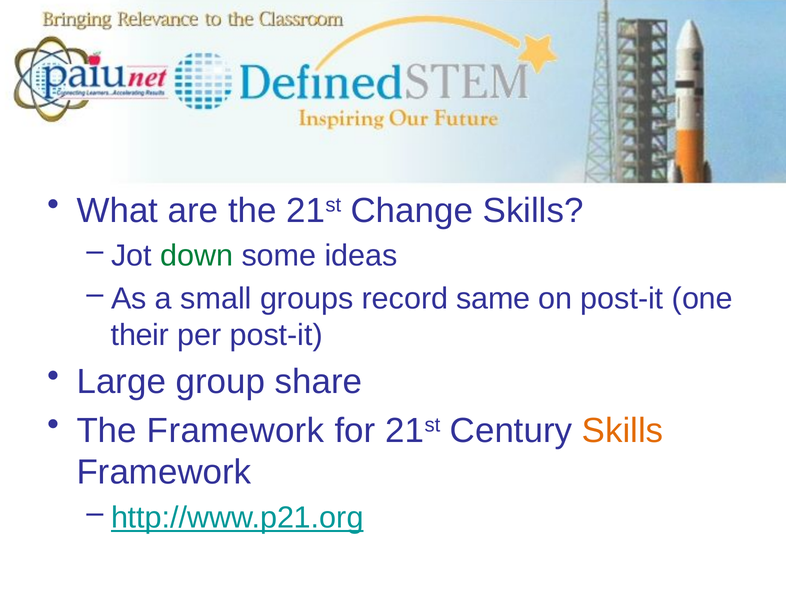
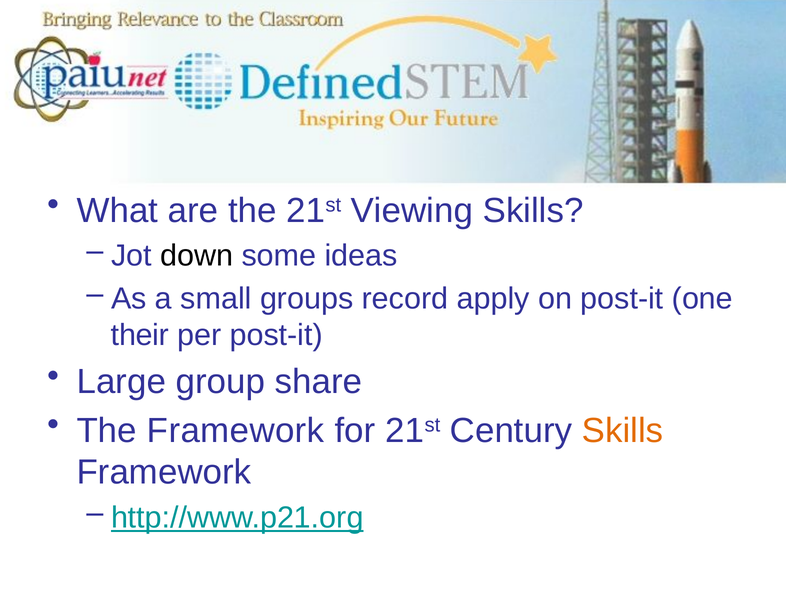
Change: Change -> Viewing
down colour: green -> black
same: same -> apply
